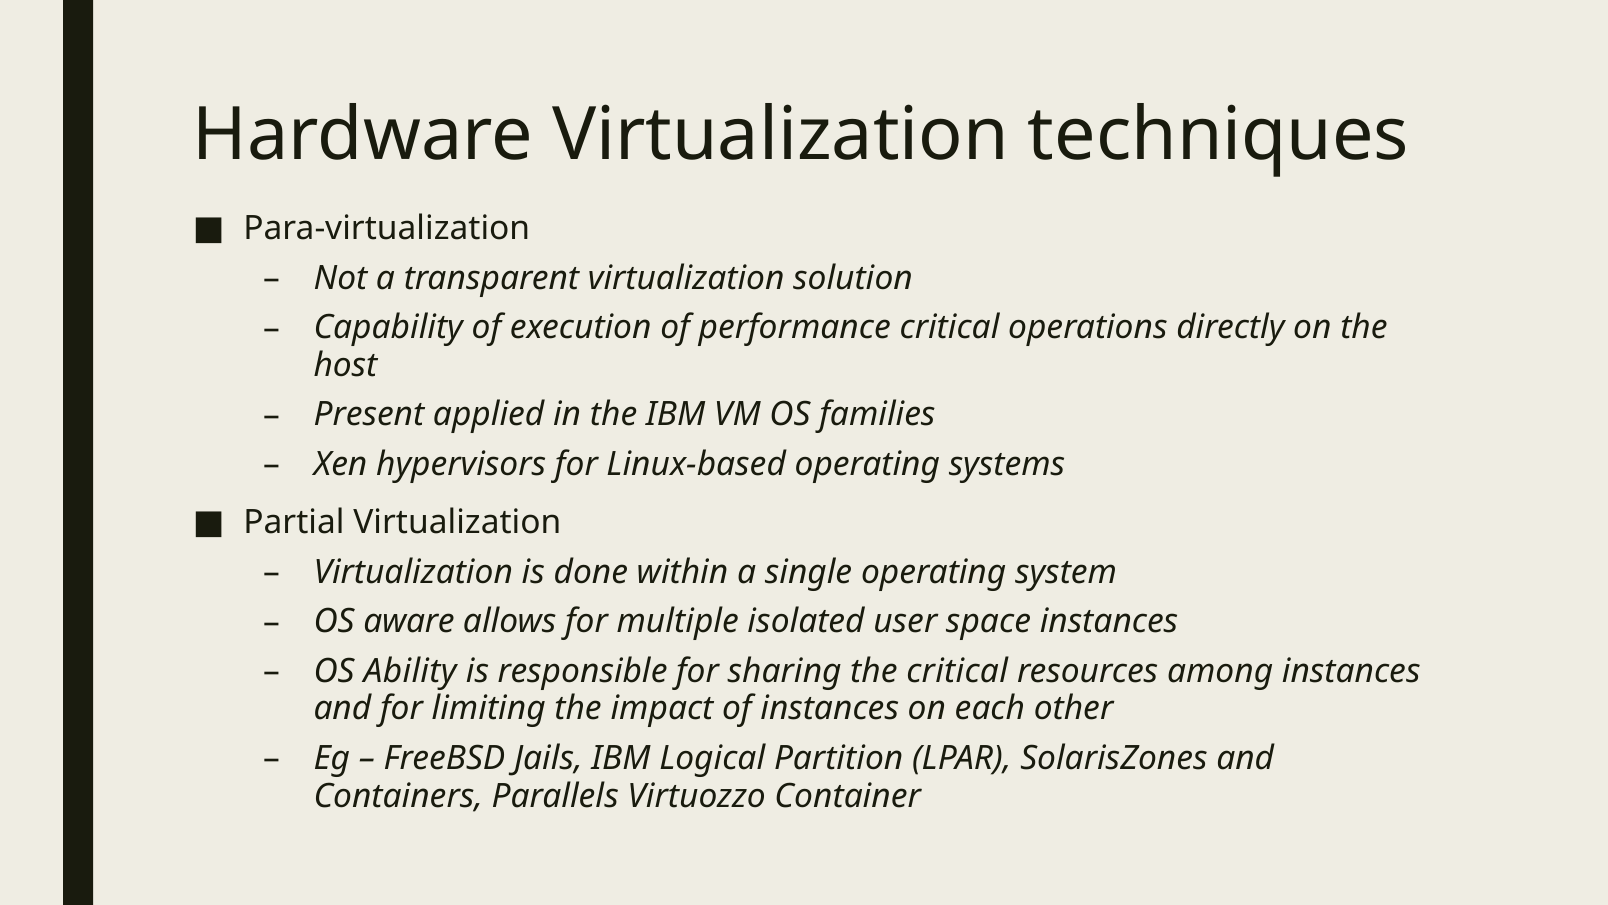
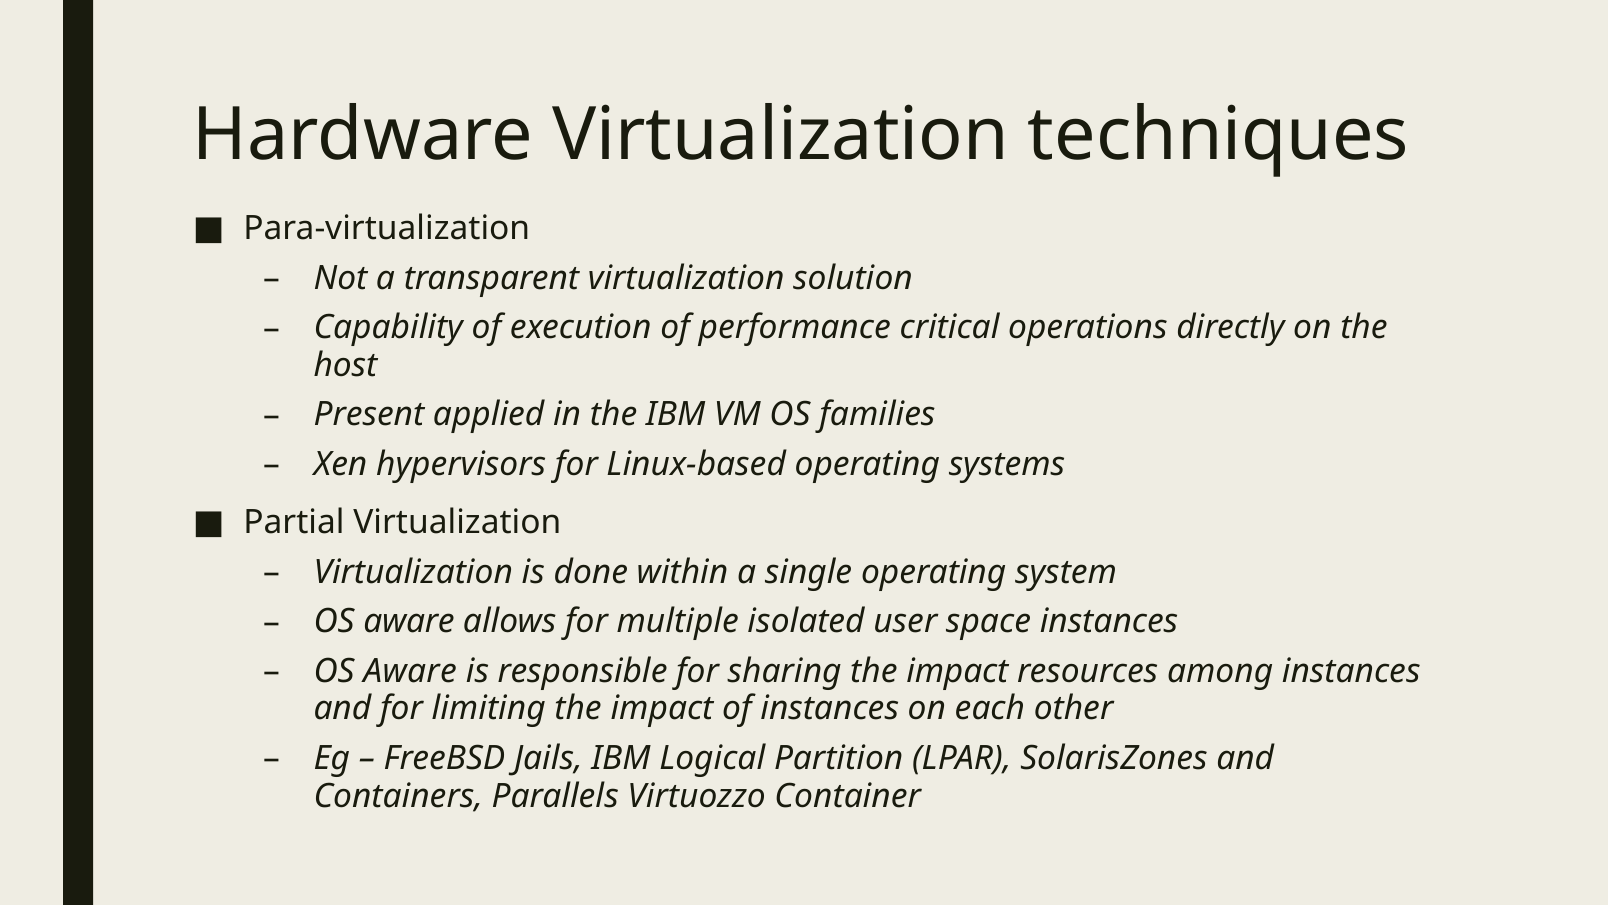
Ability at (410, 671): Ability -> Aware
sharing the critical: critical -> impact
